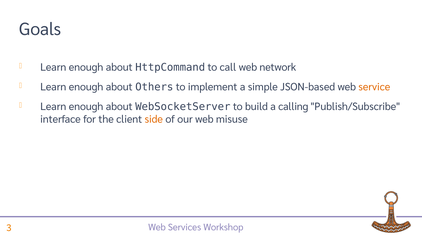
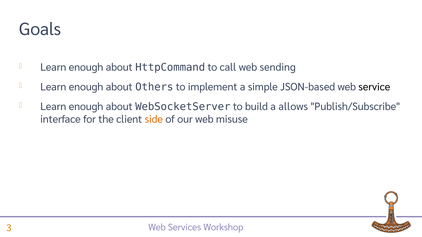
network: network -> sending
service colour: orange -> black
calling: calling -> allows
